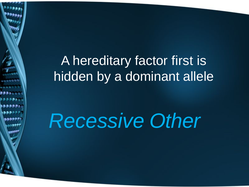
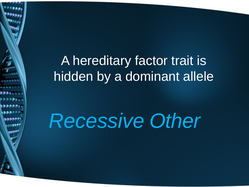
first: first -> trait
